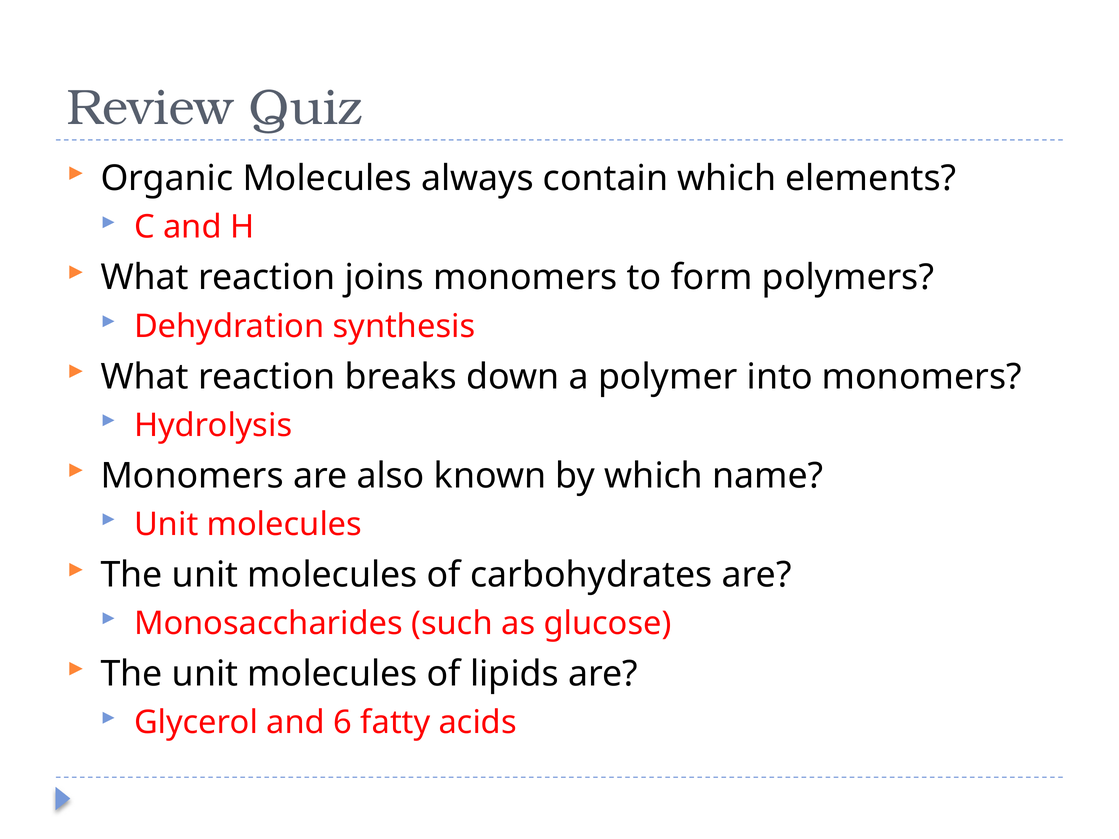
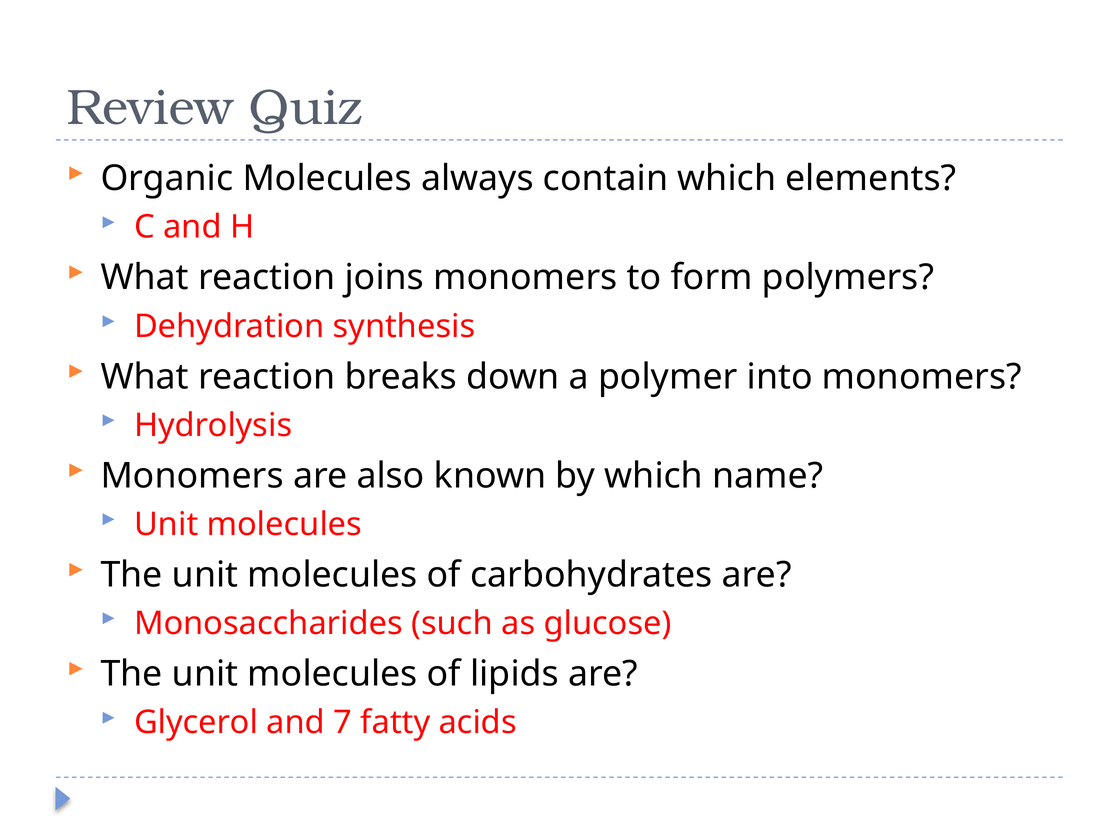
6: 6 -> 7
